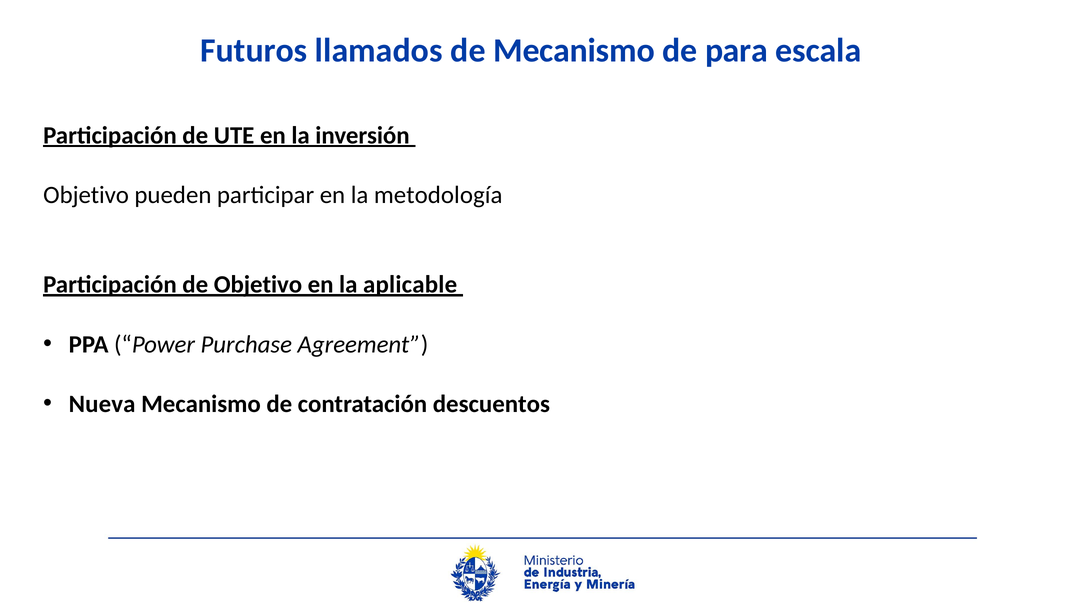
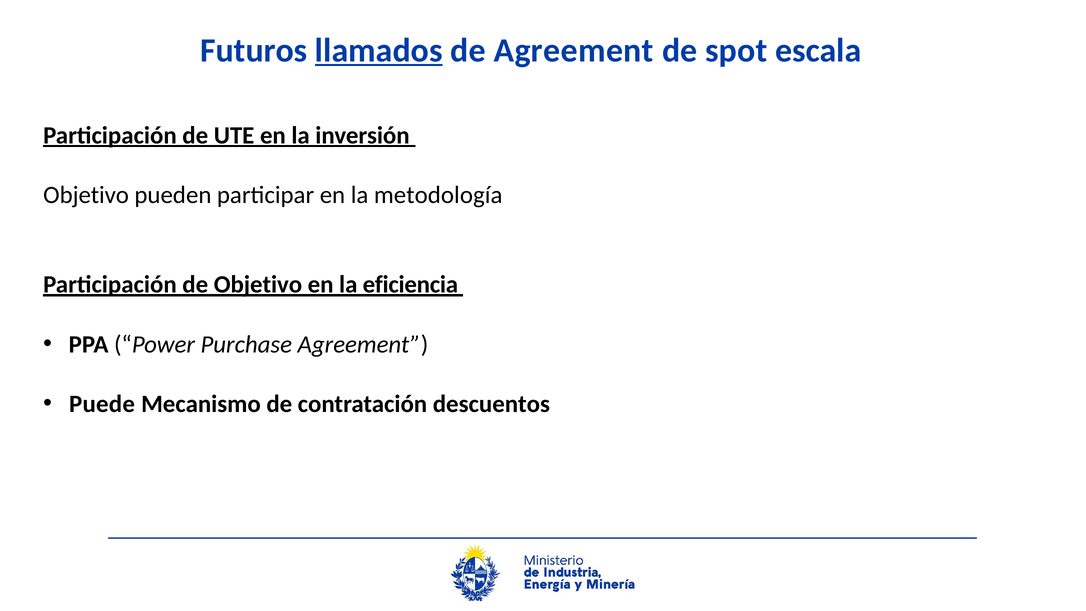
llamados underline: none -> present
de Mecanismo: Mecanismo -> Agreement
para: para -> spot
aplicable: aplicable -> eficiencia
Nueva: Nueva -> Puede
